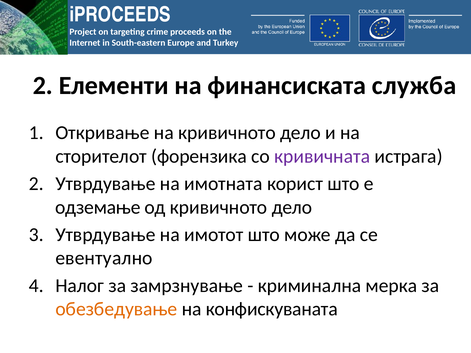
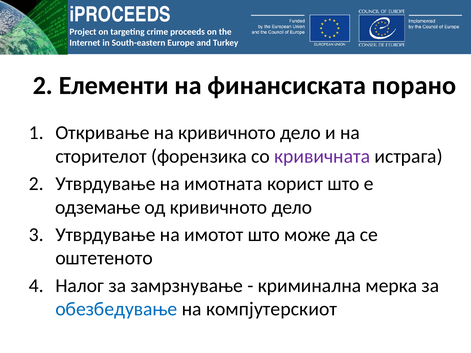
служба: служба -> порано
евентуално: евентуално -> оштетеното
обезбедување colour: orange -> blue
конфискуваната: конфискуваната -> компјутерскиот
